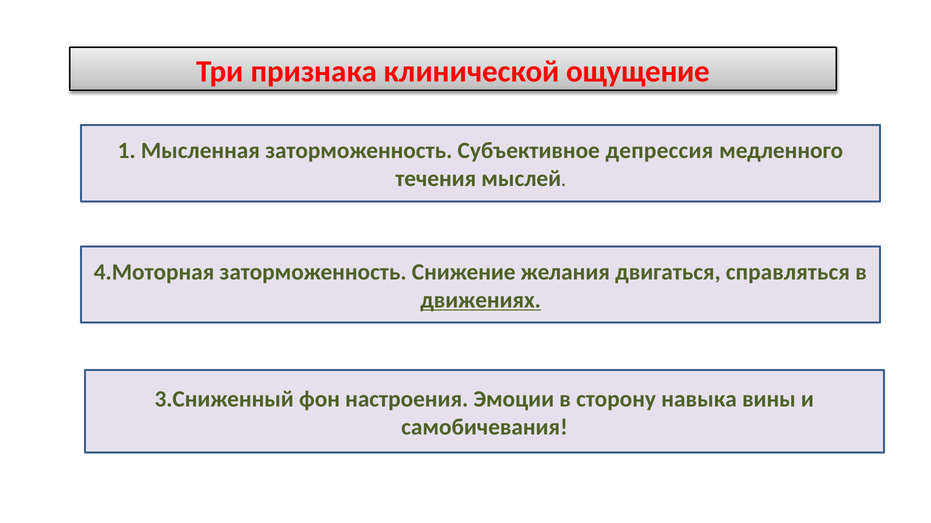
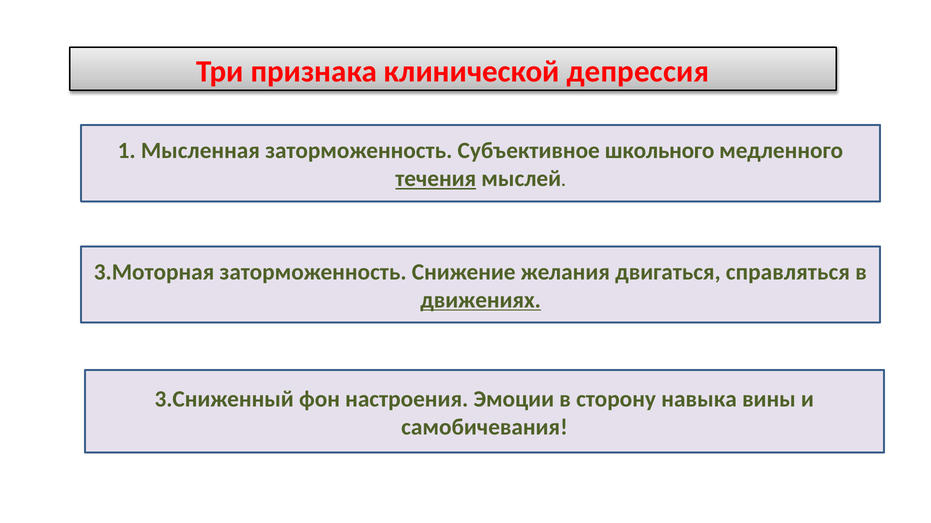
ощущение: ощущение -> депрессия
депрессия: депрессия -> школьного
течения underline: none -> present
4.Моторная: 4.Моторная -> 3.Моторная
